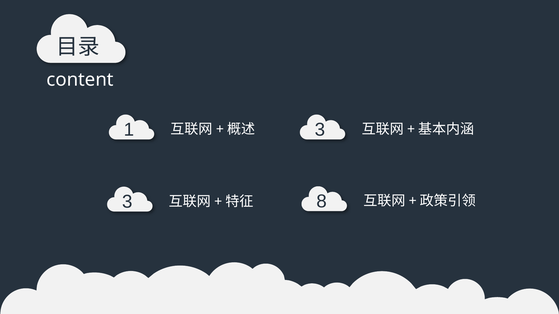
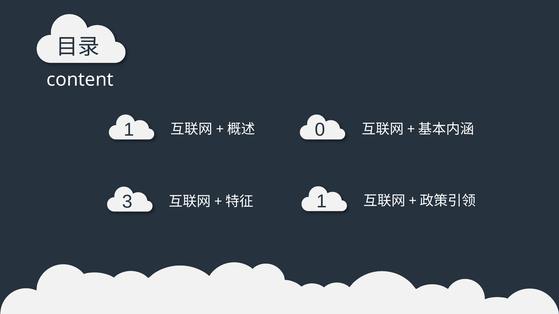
1 3: 3 -> 0
3 8: 8 -> 1
